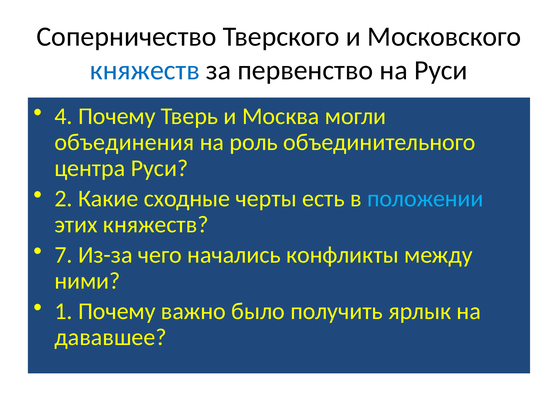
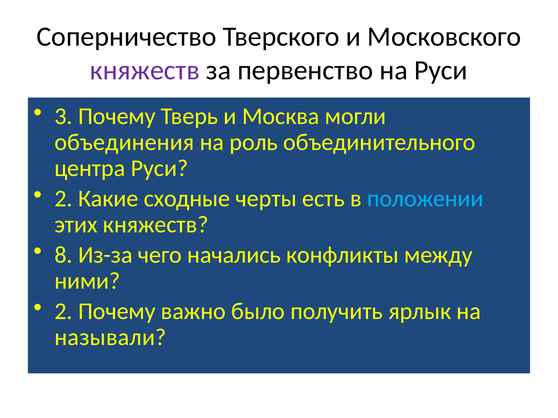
княжеств at (145, 70) colour: blue -> purple
4: 4 -> 3
7: 7 -> 8
1 at (64, 312): 1 -> 2
дававшее: дававшее -> называли
